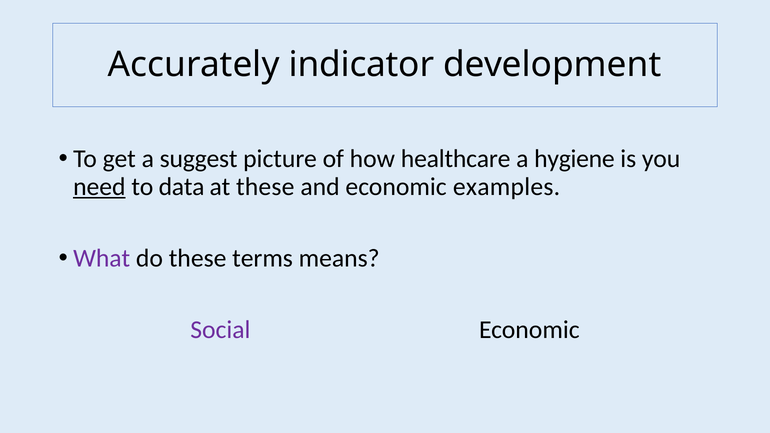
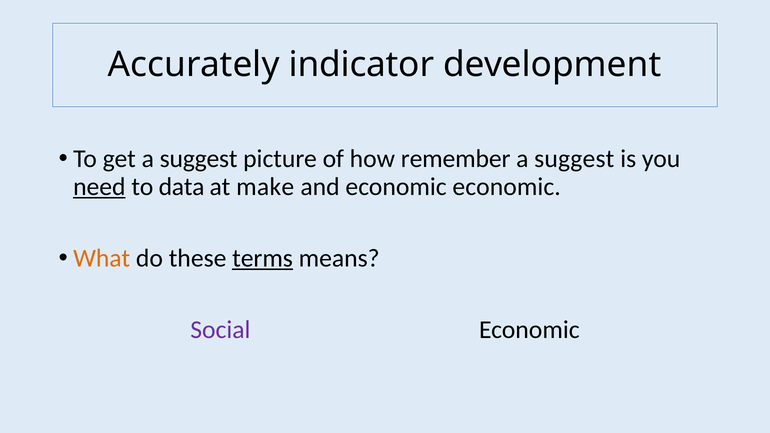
healthcare: healthcare -> remember
hygiene at (574, 159): hygiene -> suggest
at these: these -> make
economic examples: examples -> economic
What colour: purple -> orange
terms underline: none -> present
